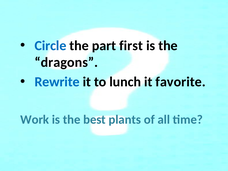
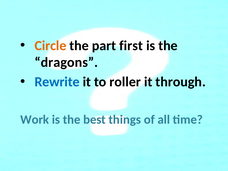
Circle colour: blue -> orange
lunch: lunch -> roller
favorite: favorite -> through
plants: plants -> things
